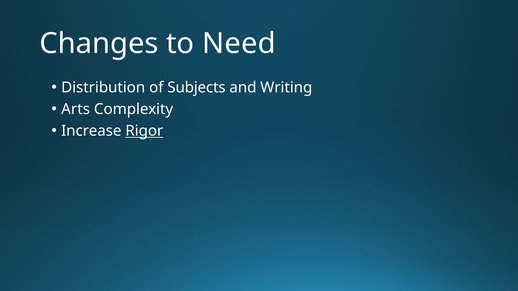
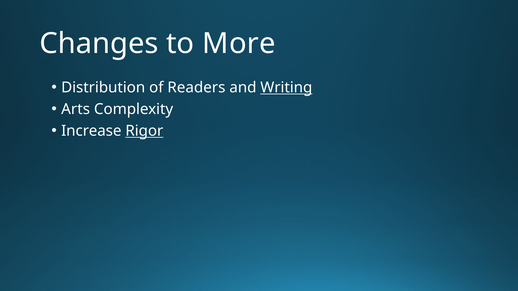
Need: Need -> More
Subjects: Subjects -> Readers
Writing underline: none -> present
